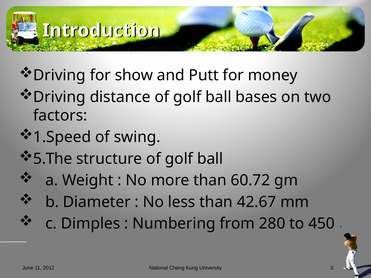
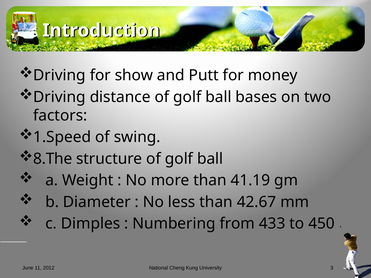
5.The: 5.The -> 8.The
60.72: 60.72 -> 41.19
280: 280 -> 433
